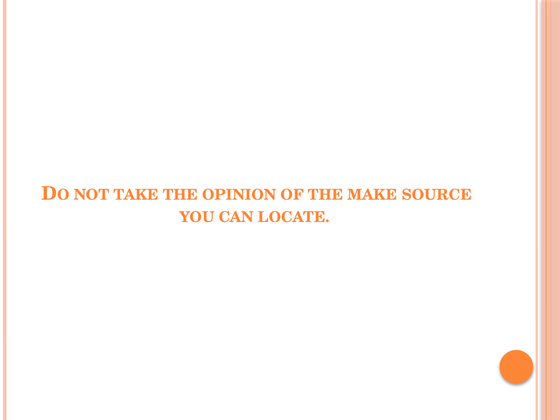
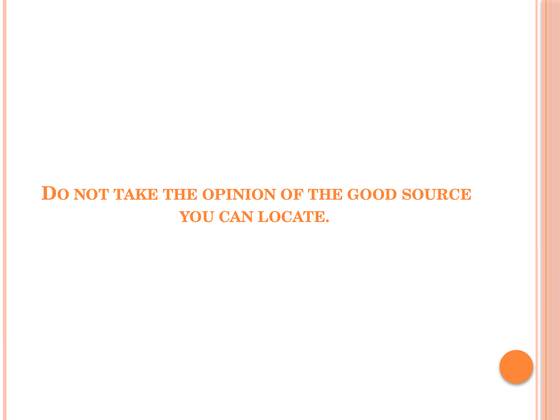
MAKE: MAKE -> GOOD
